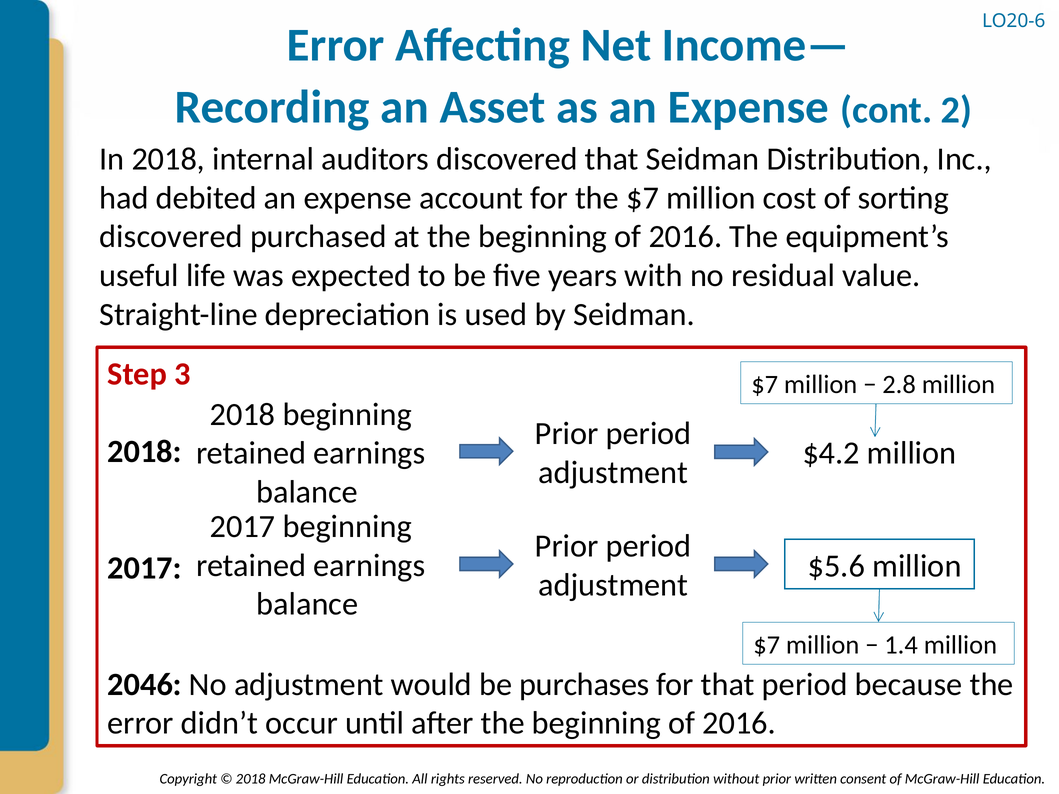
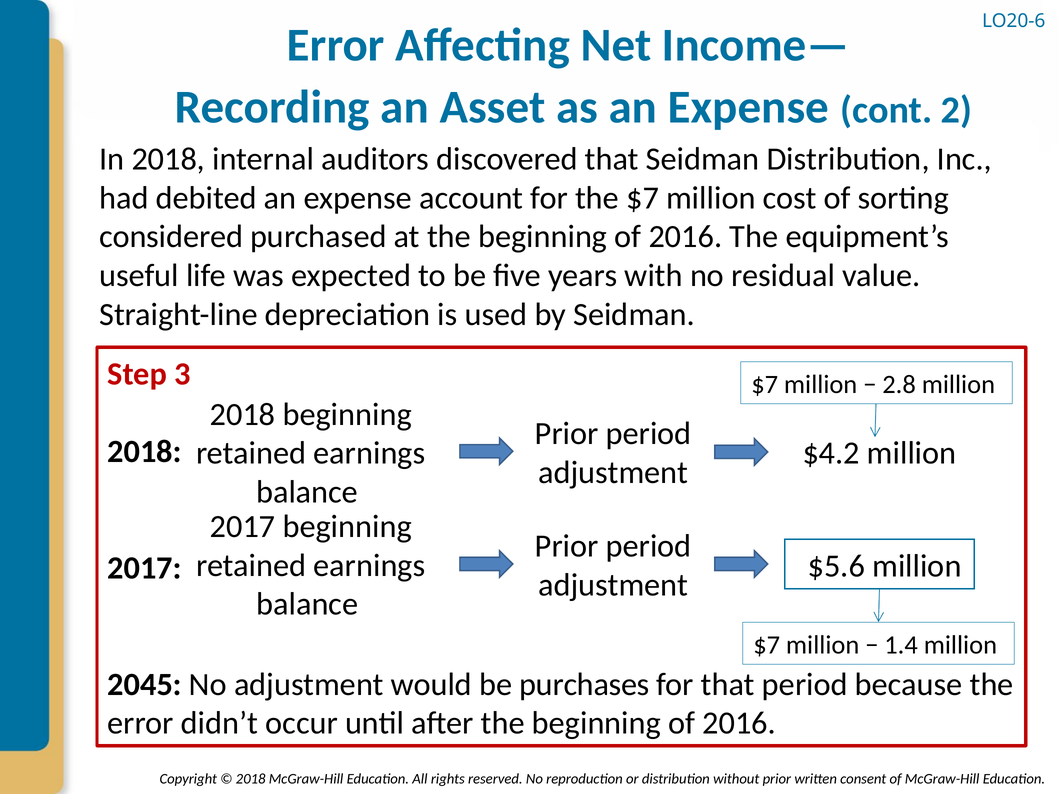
discovered at (171, 237): discovered -> considered
2046: 2046 -> 2045
